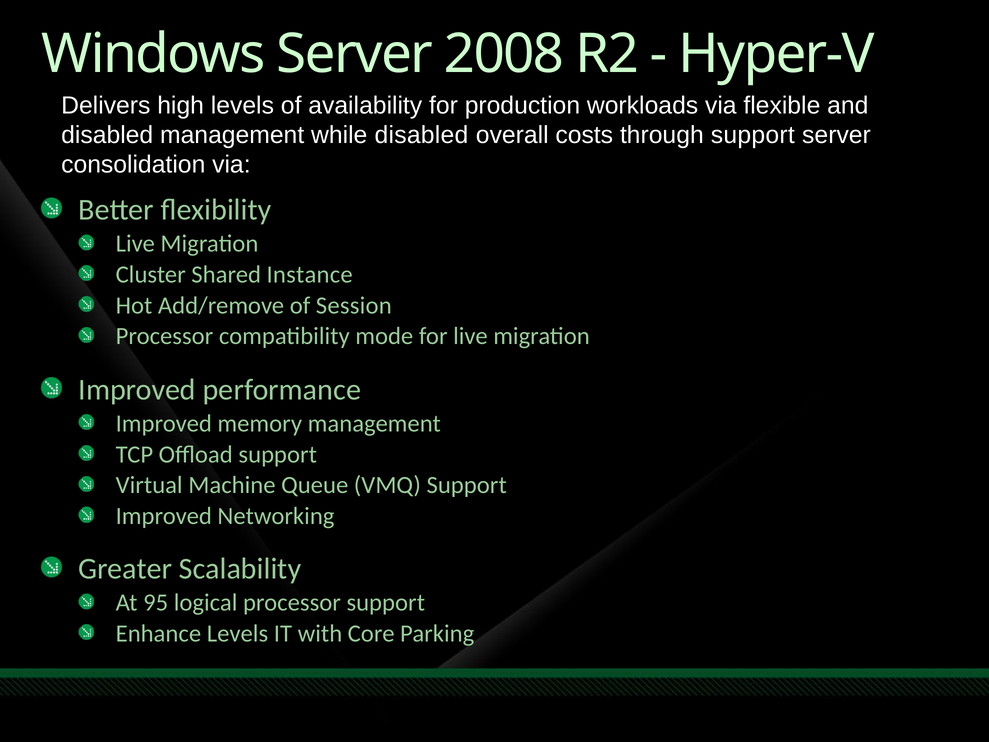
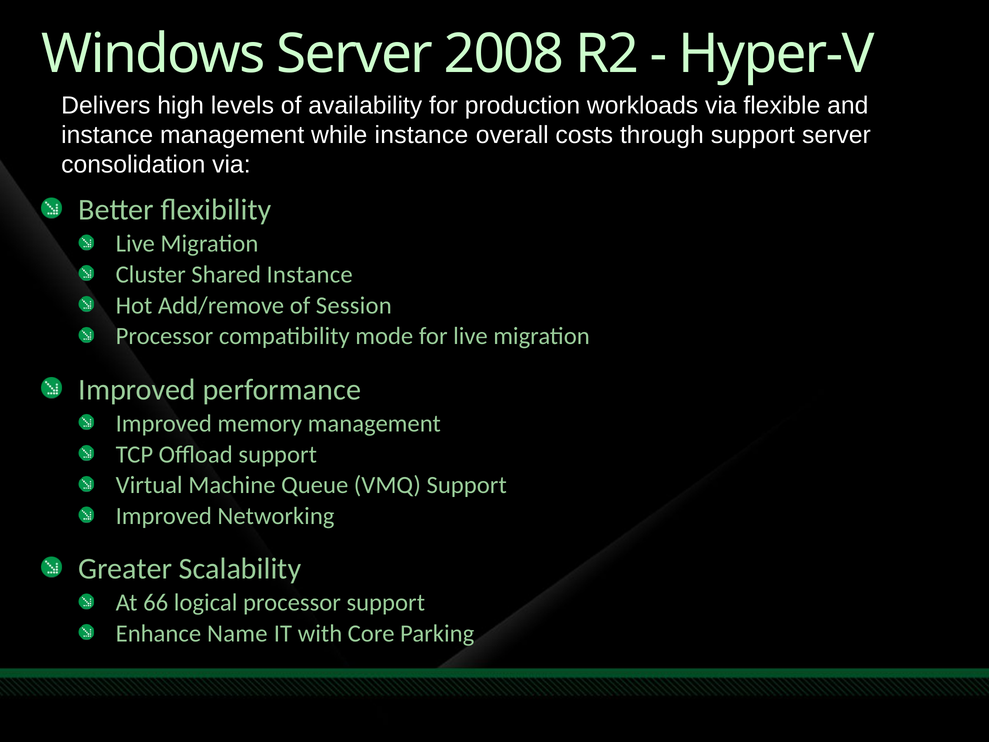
disabled at (107, 135): disabled -> instance
while disabled: disabled -> instance
95: 95 -> 66
Enhance Levels: Levels -> Name
